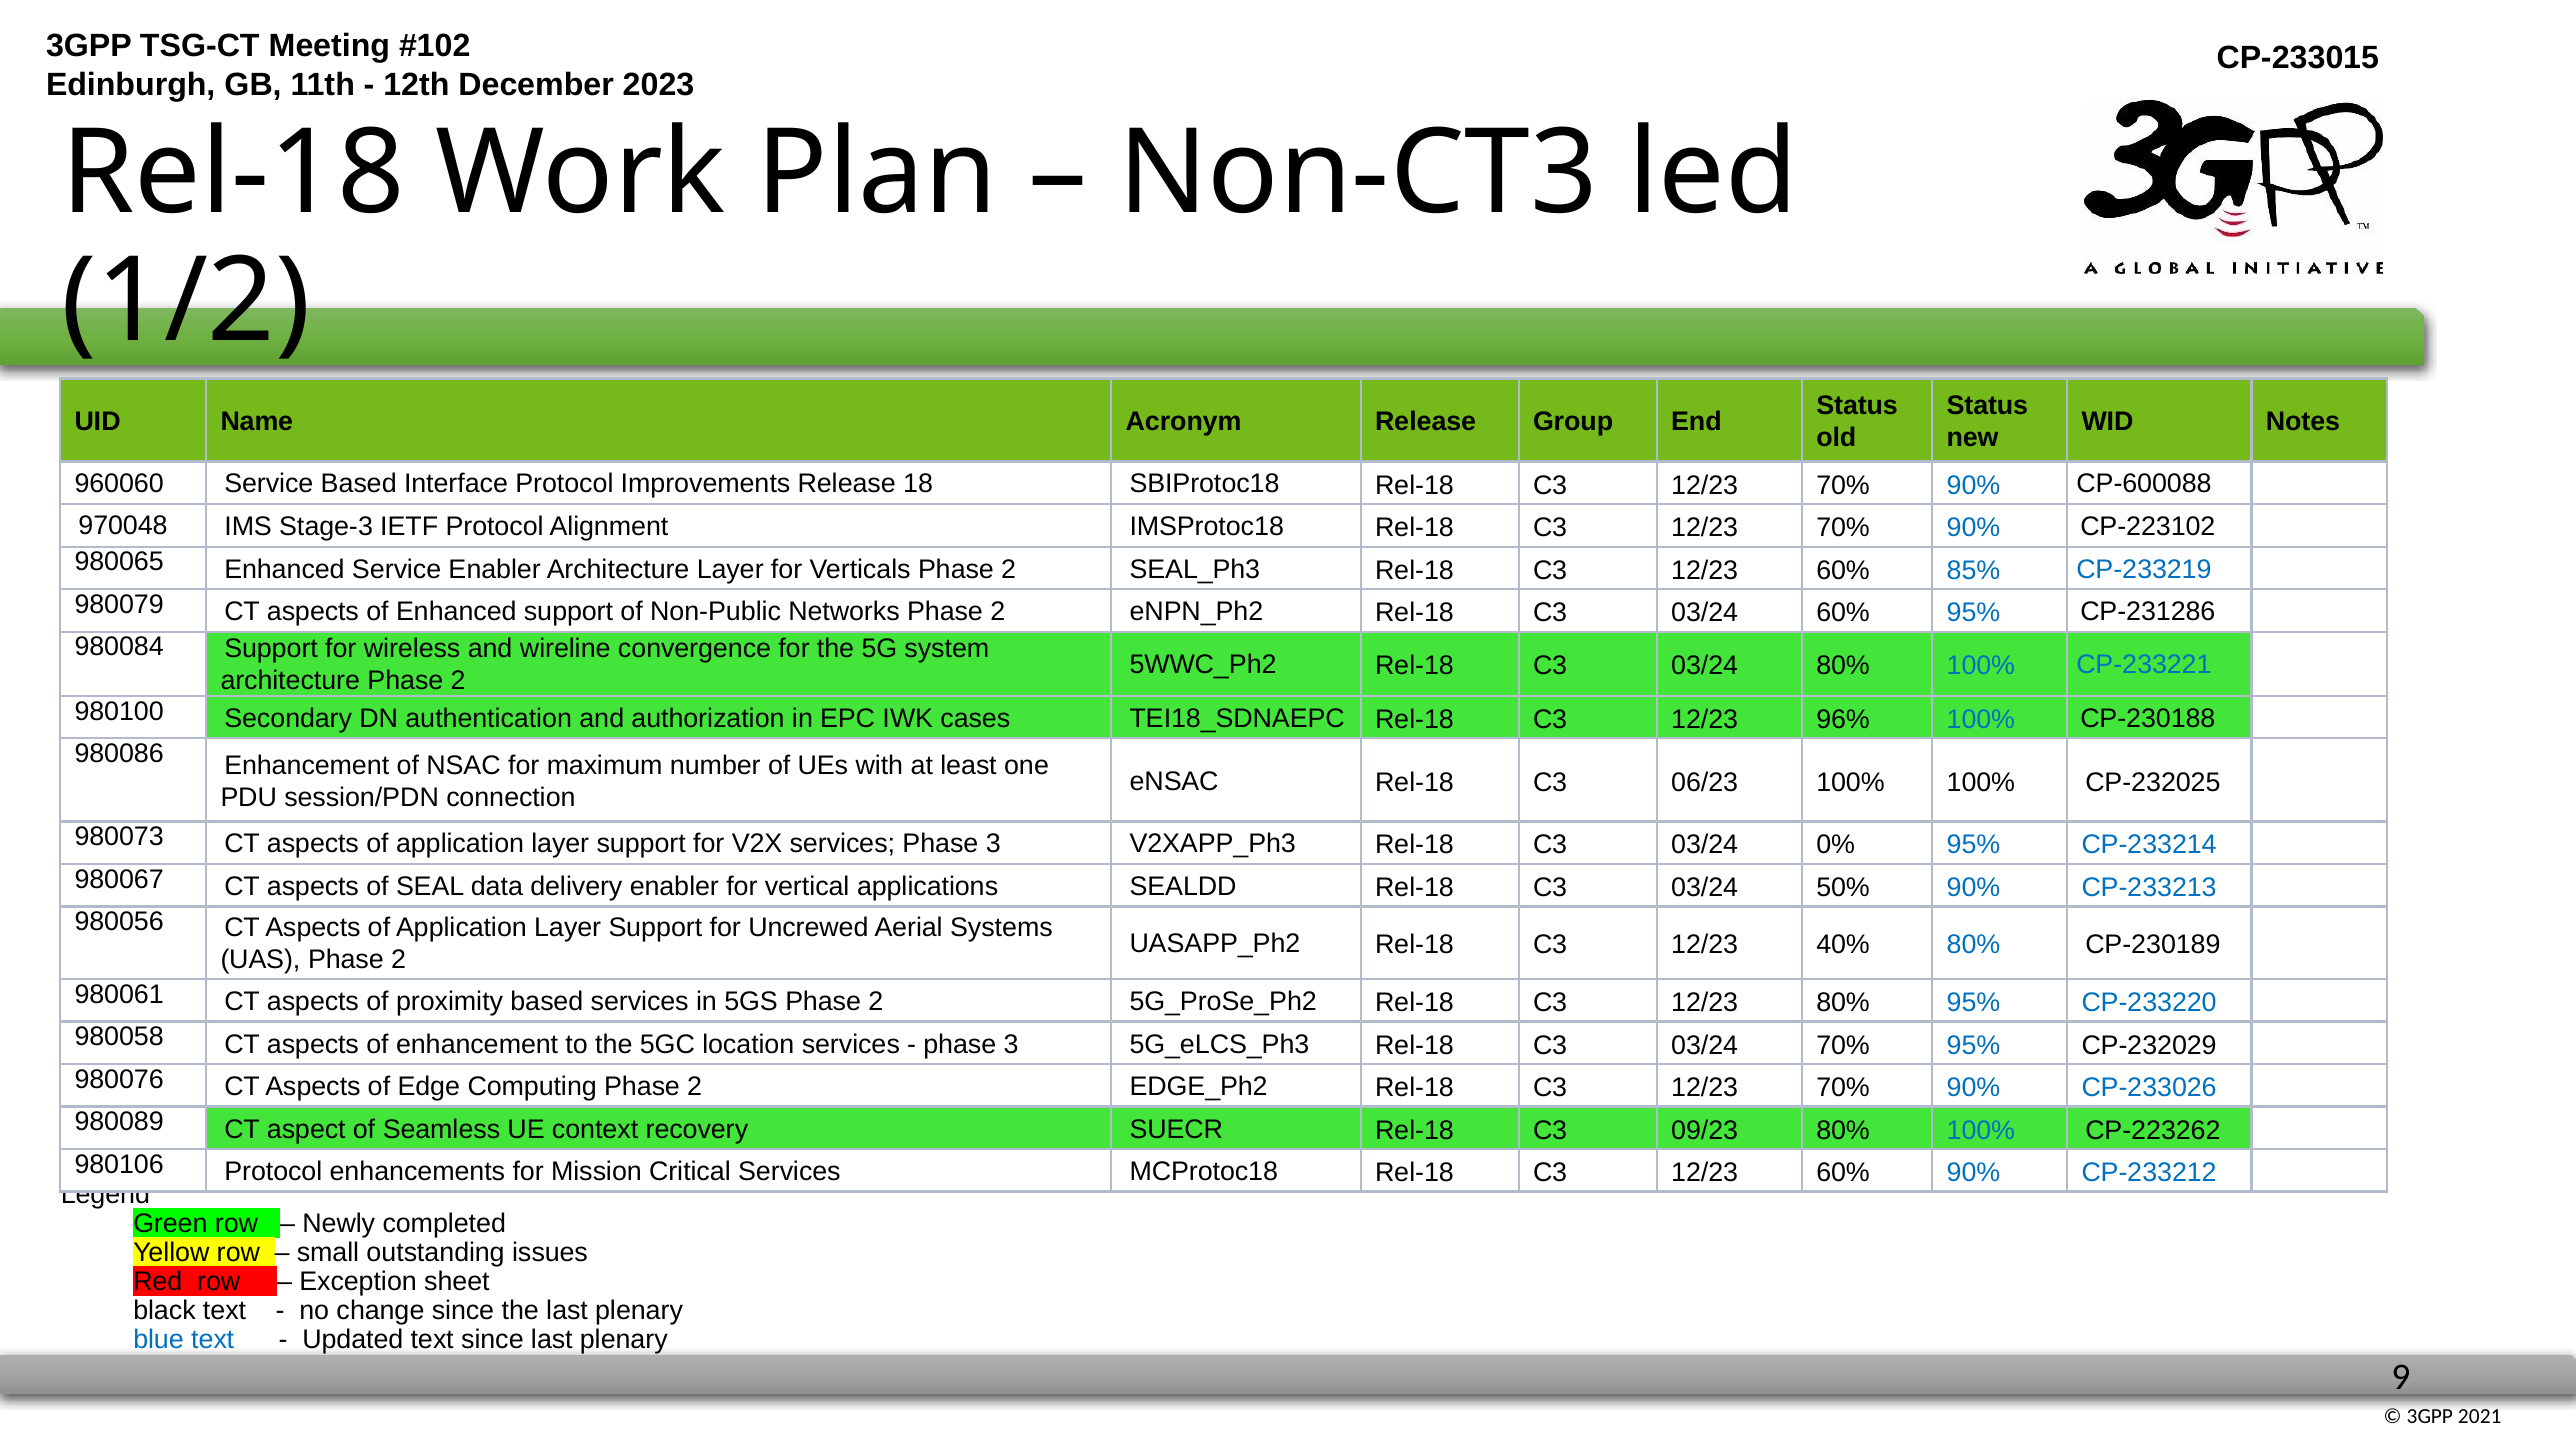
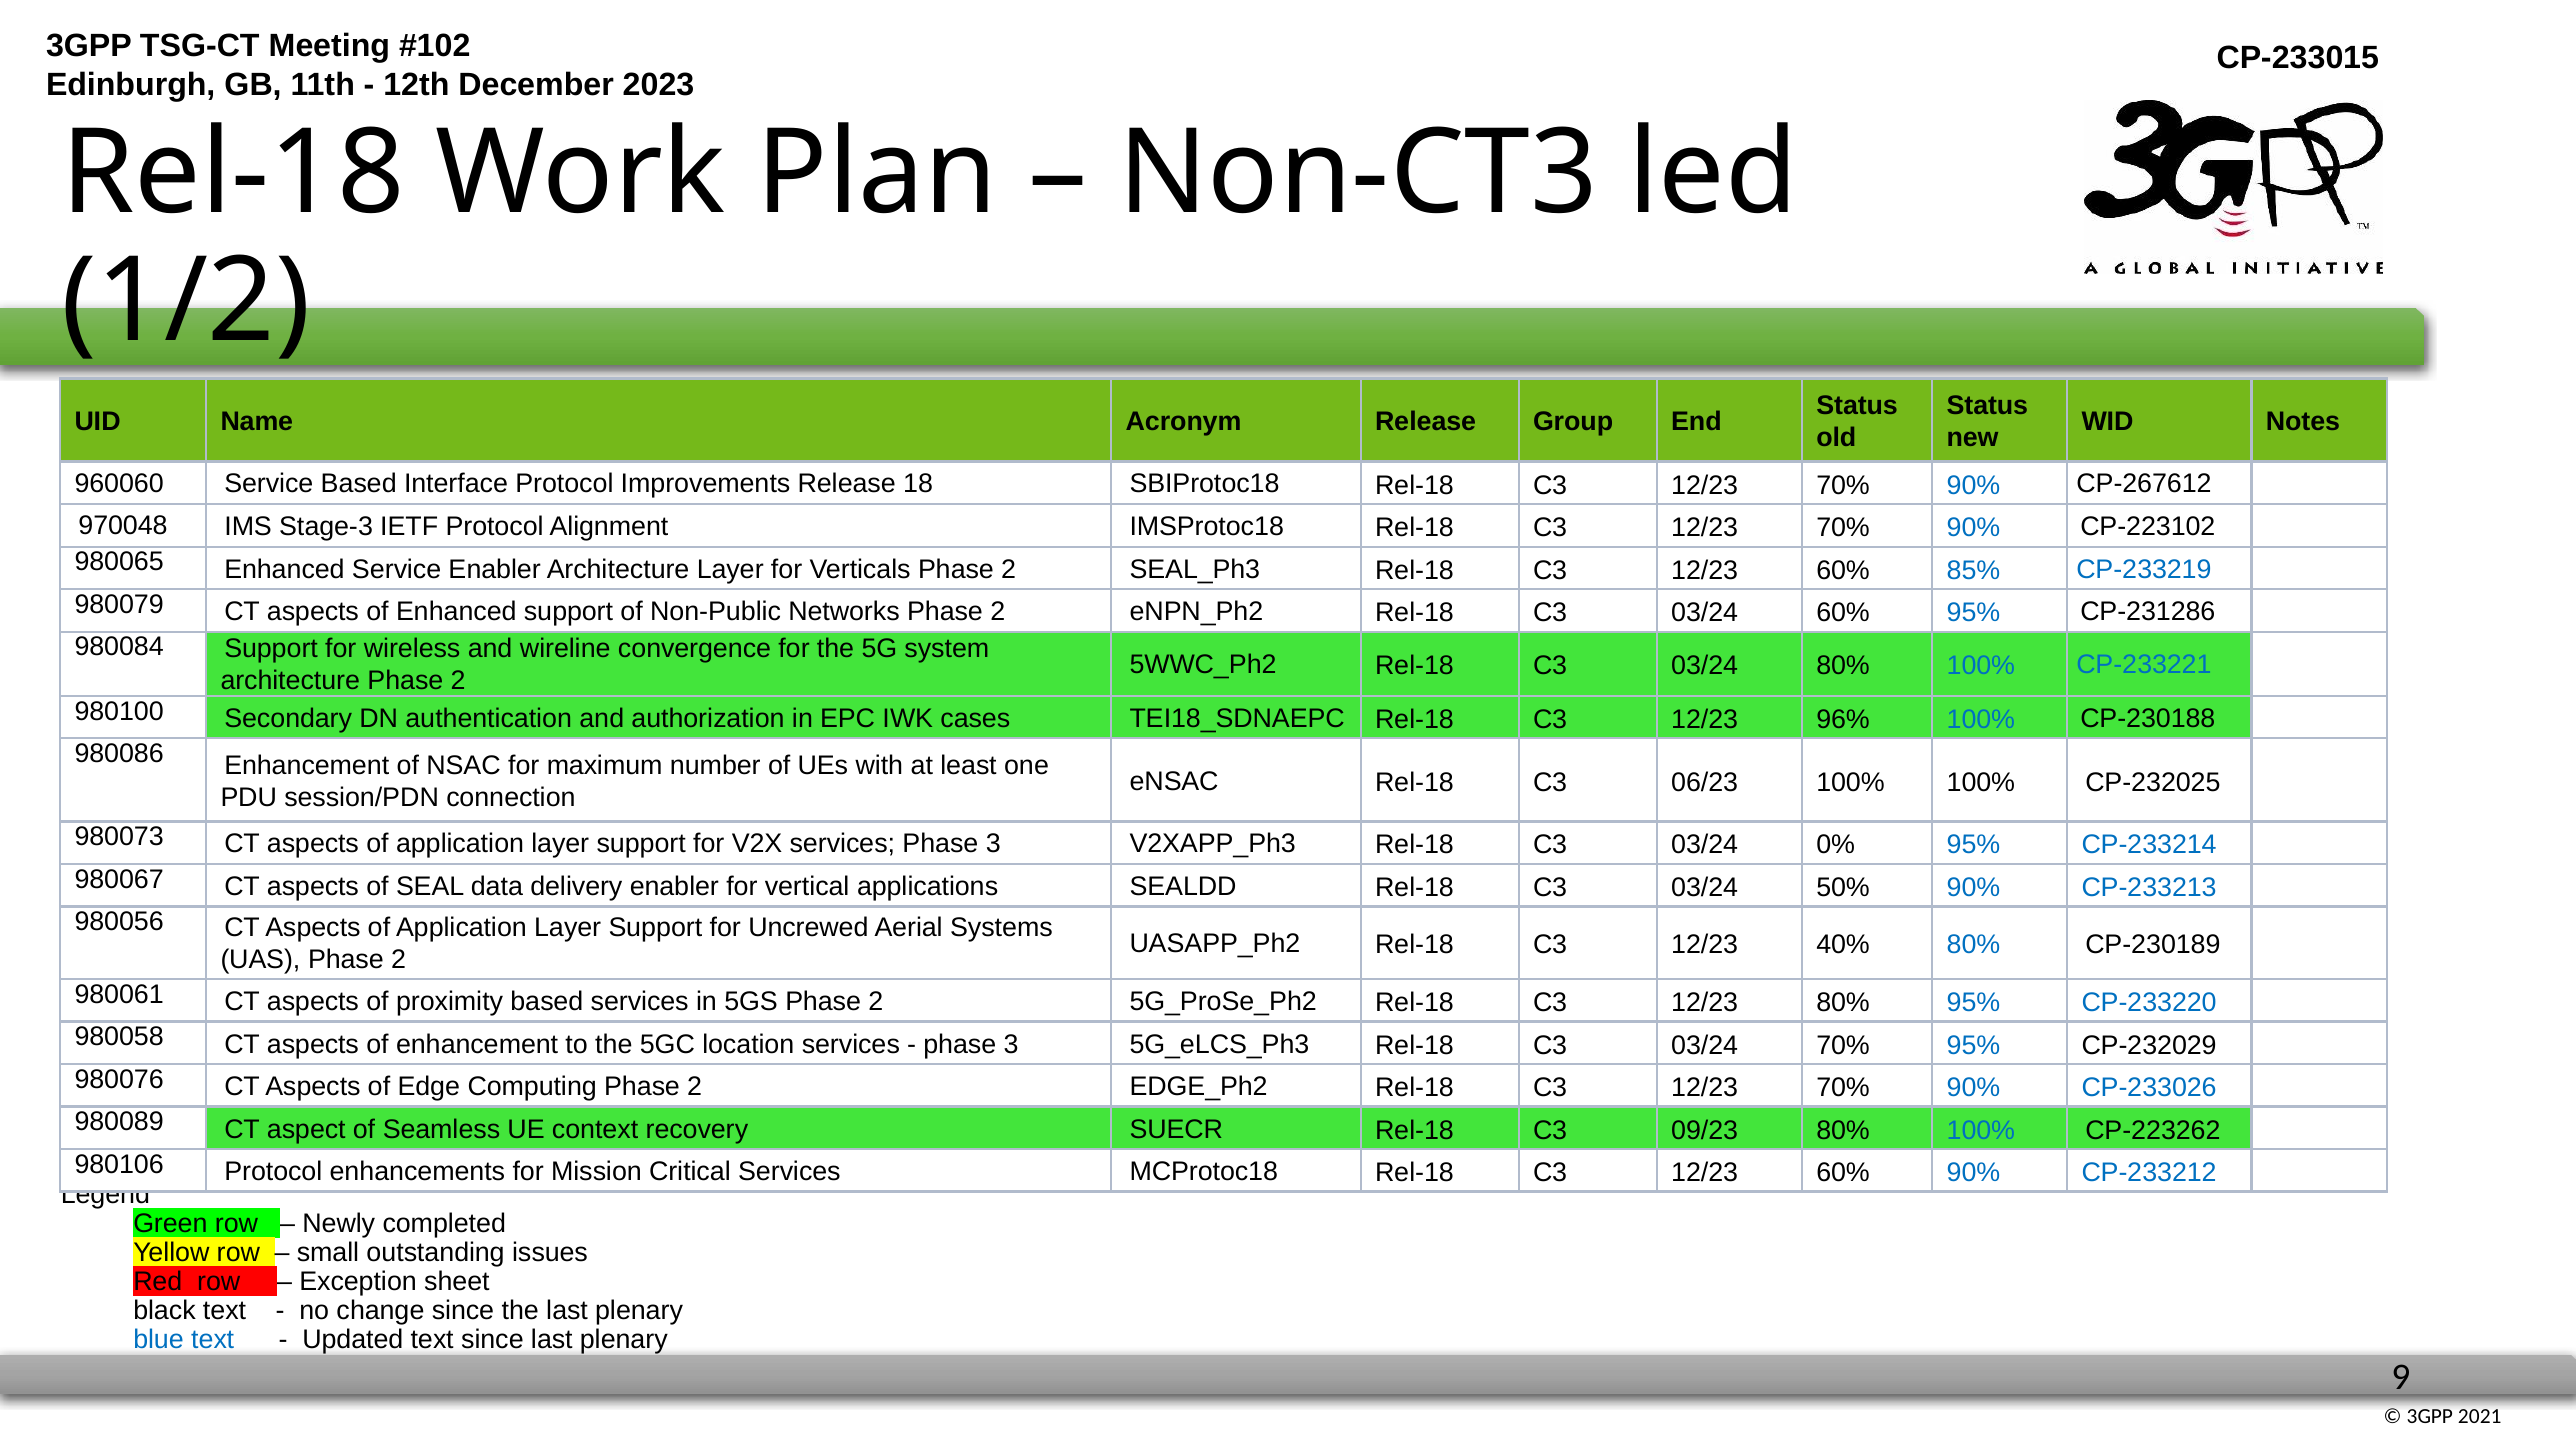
CP-600088: CP-600088 -> CP-267612
